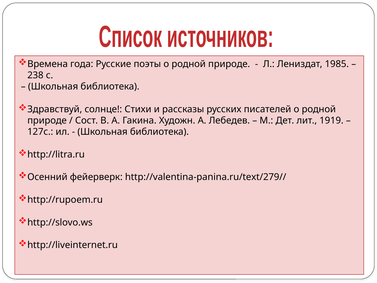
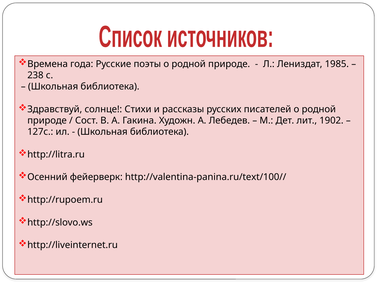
1919: 1919 -> 1902
http://valentina-panina.ru/text/279//: http://valentina-panina.ru/text/279// -> http://valentina-panina.ru/text/100//
